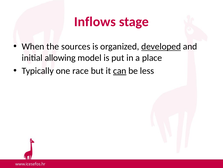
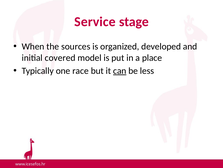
Inflows: Inflows -> Service
developed underline: present -> none
allowing: allowing -> covered
